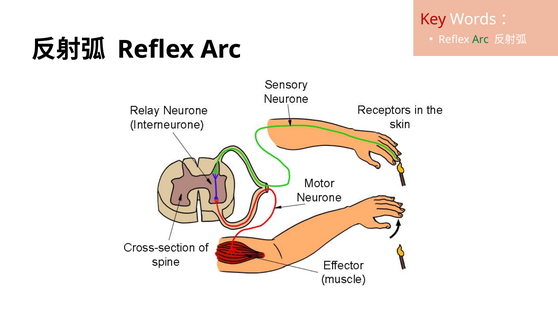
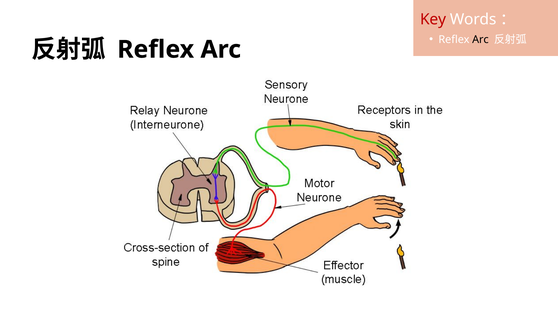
Arc at (480, 40) colour: green -> black
